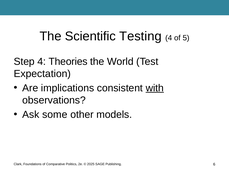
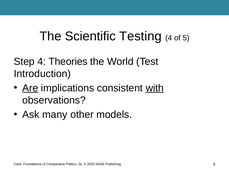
Expectation: Expectation -> Introduction
Are underline: none -> present
some: some -> many
